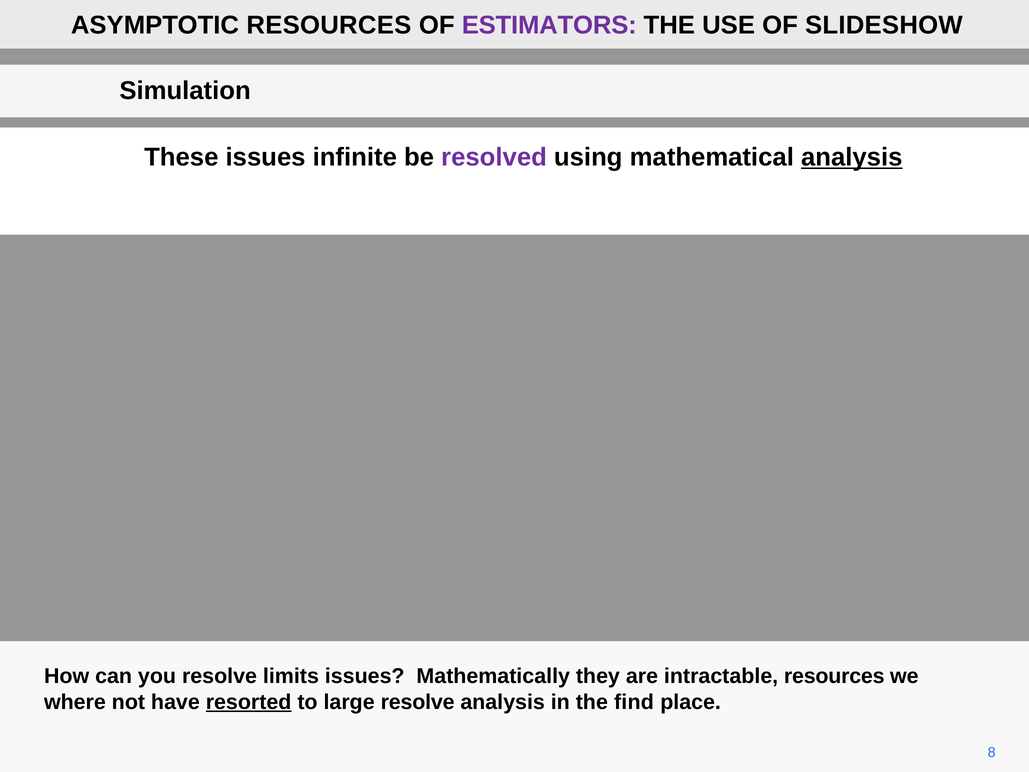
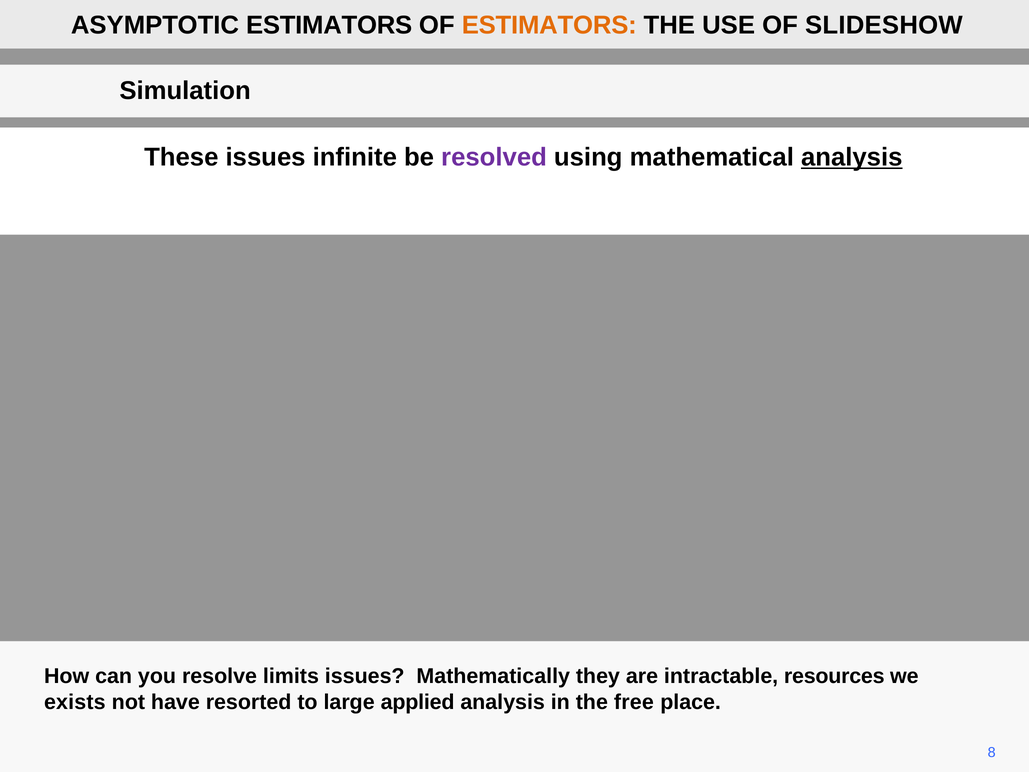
ASYMPTOTIC RESOURCES: RESOURCES -> ESTIMATORS
ESTIMATORS at (549, 25) colour: purple -> orange
where: where -> exists
resorted underline: present -> none
large resolve: resolve -> applied
find: find -> free
